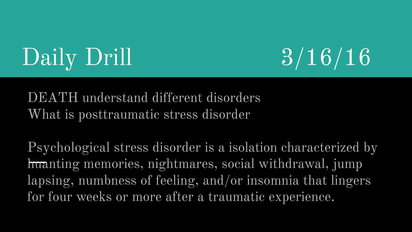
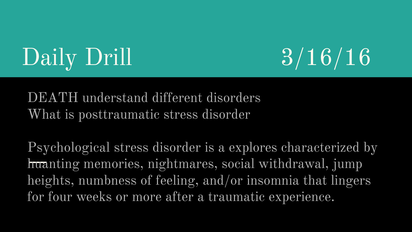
isolation: isolation -> explores
lapsing: lapsing -> heights
